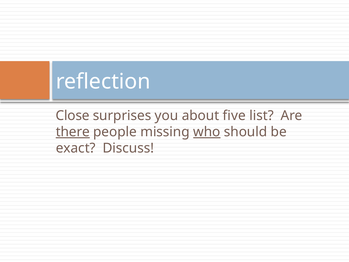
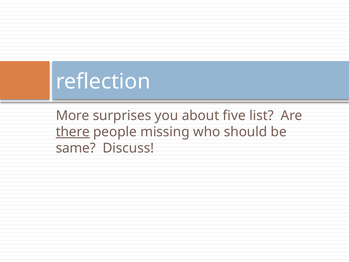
Close: Close -> More
who underline: present -> none
exact: exact -> same
